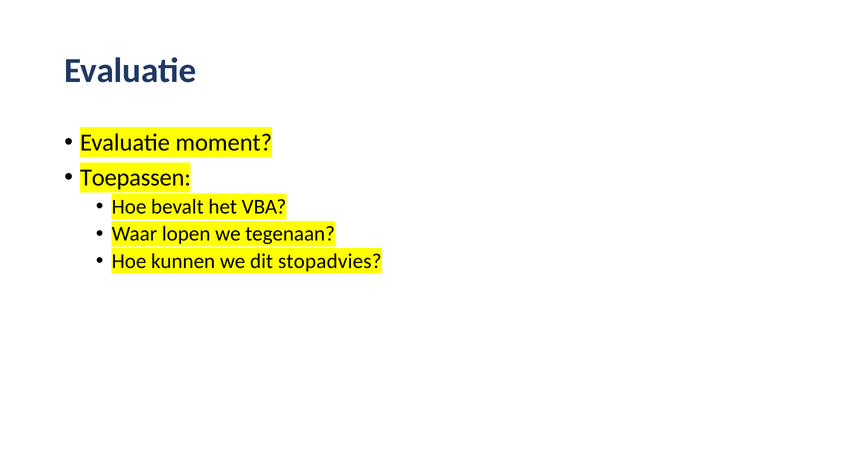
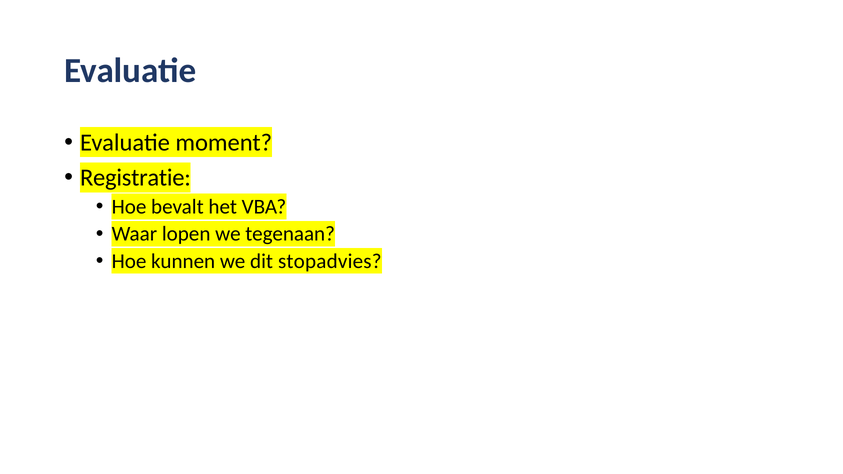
Toepassen: Toepassen -> Registratie
